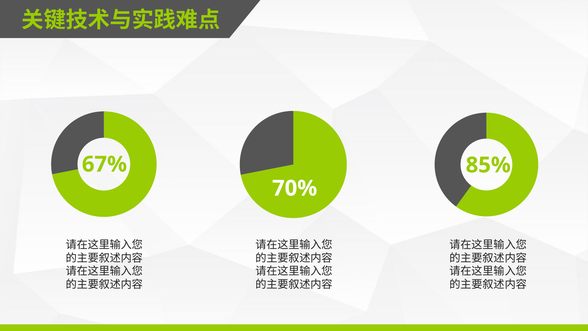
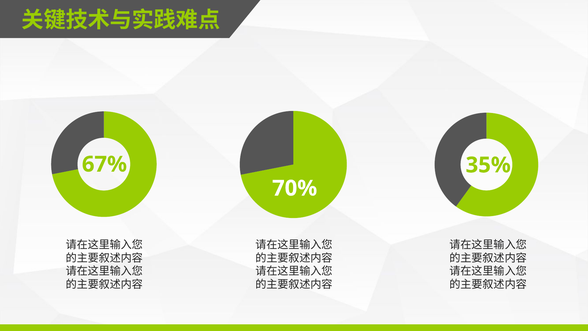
85%: 85% -> 35%
